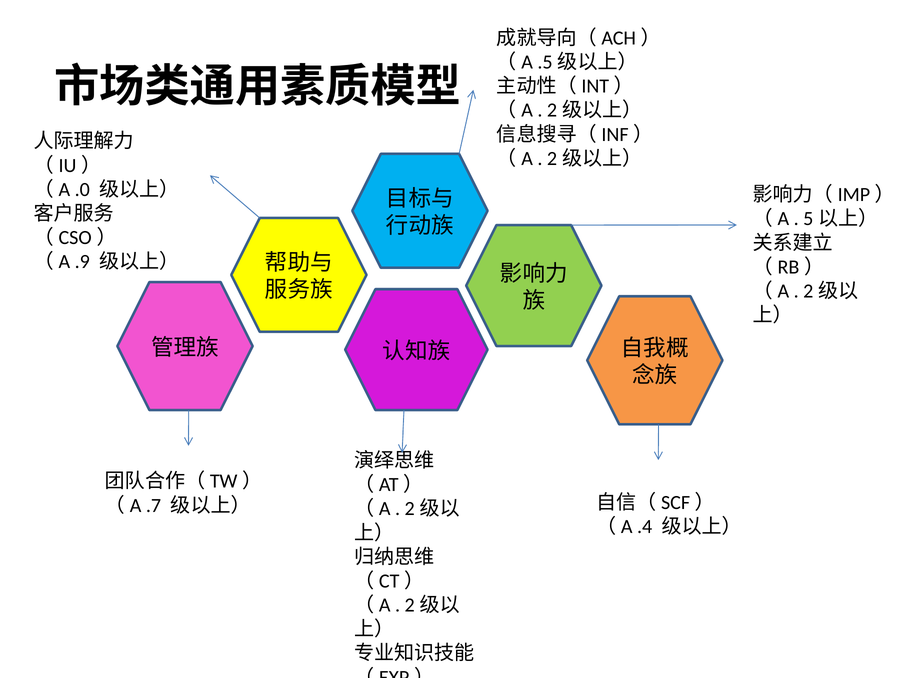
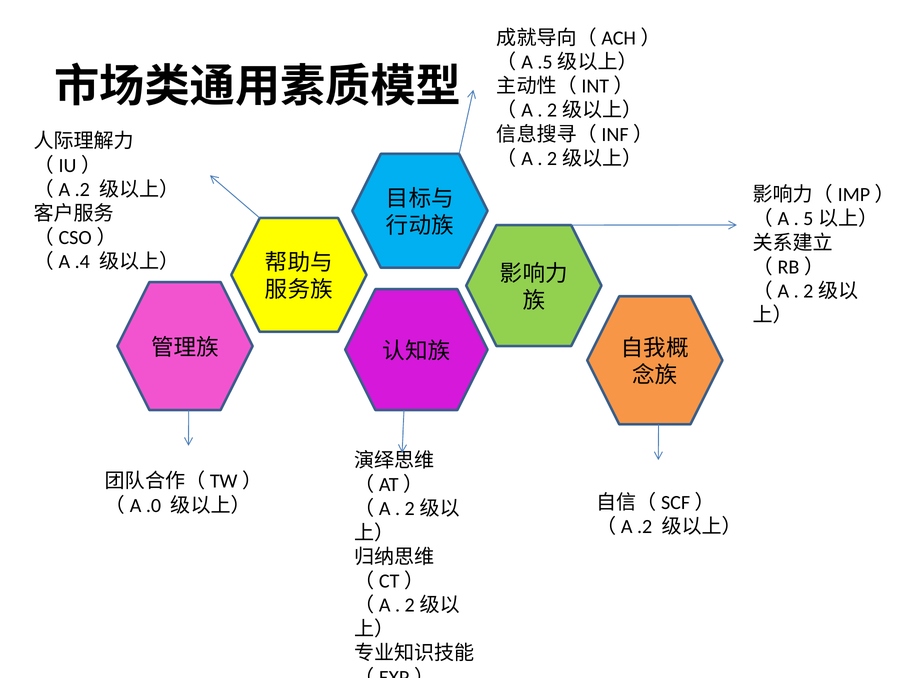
.0 at (82, 189): .0 -> .2
.9: .9 -> .4
.7: .7 -> .0
.4 at (645, 527): .4 -> .2
